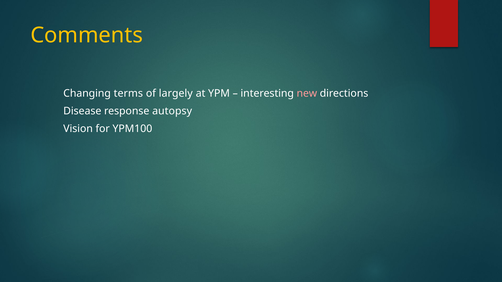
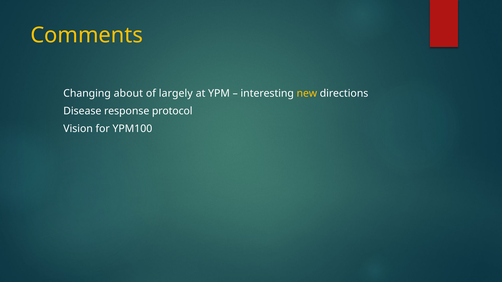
terms: terms -> about
new colour: pink -> yellow
autopsy: autopsy -> protocol
